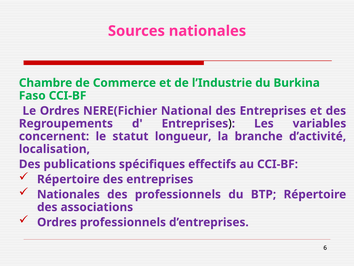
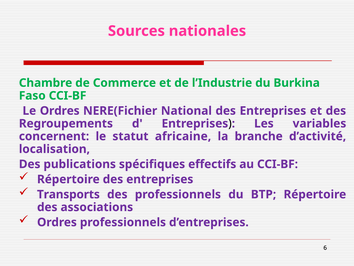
longueur: longueur -> africaine
Nationales at (68, 194): Nationales -> Transports
